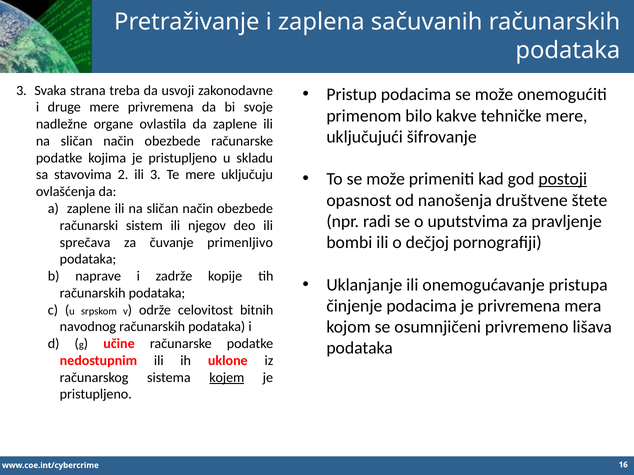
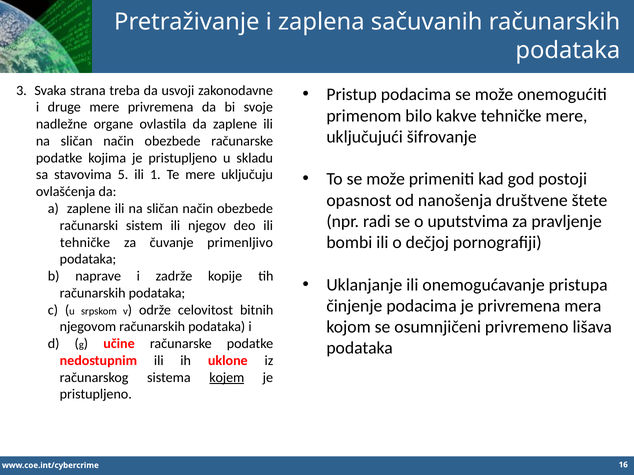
2: 2 -> 5
ili 3: 3 -> 1
postoji underline: present -> none
sprečava at (85, 243): sprečava -> tehničke
navodnog: navodnog -> njegovom
